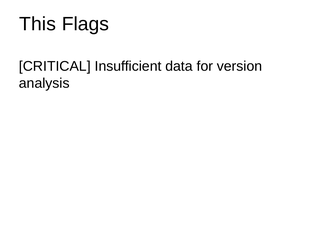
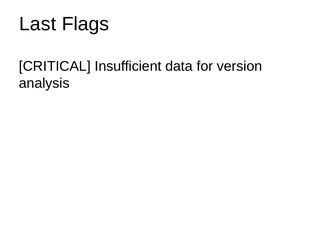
This: This -> Last
